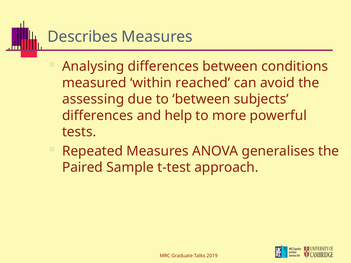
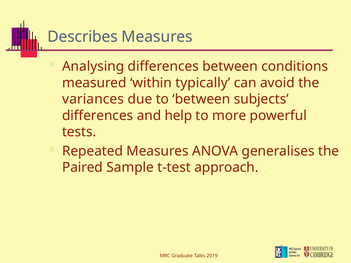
reached: reached -> typically
assessing: assessing -> variances
